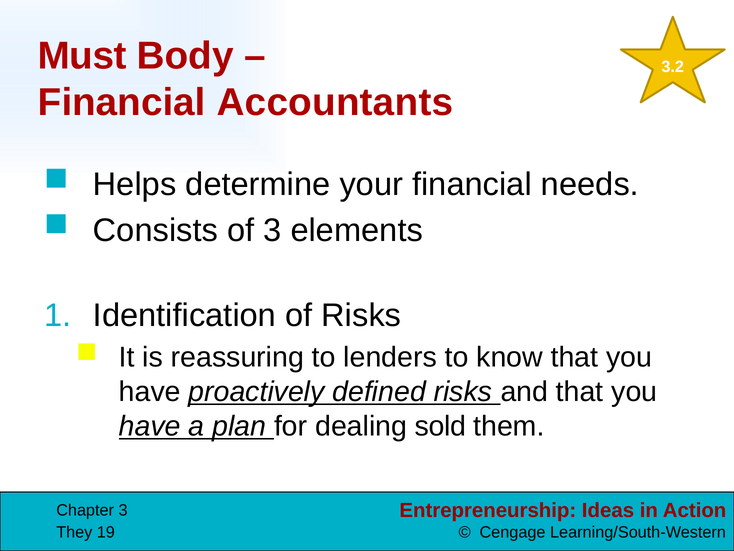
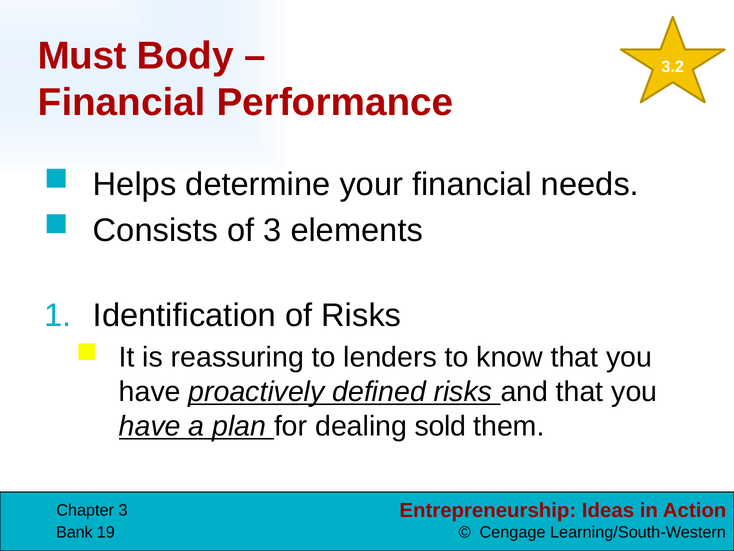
Accountants: Accountants -> Performance
They: They -> Bank
